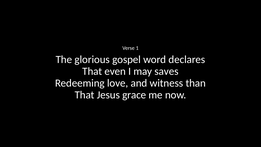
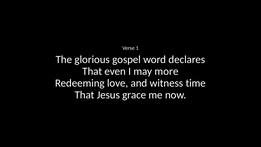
saves: saves -> more
than: than -> time
